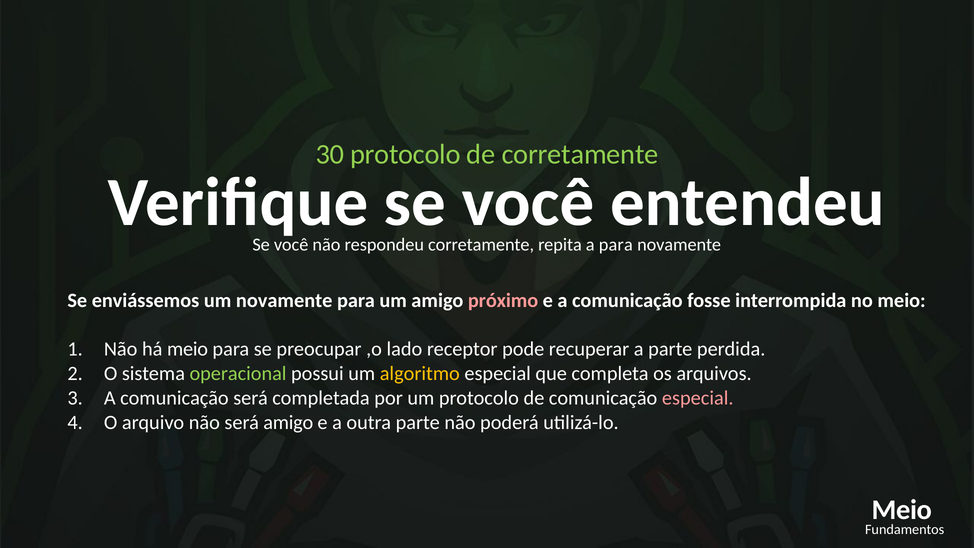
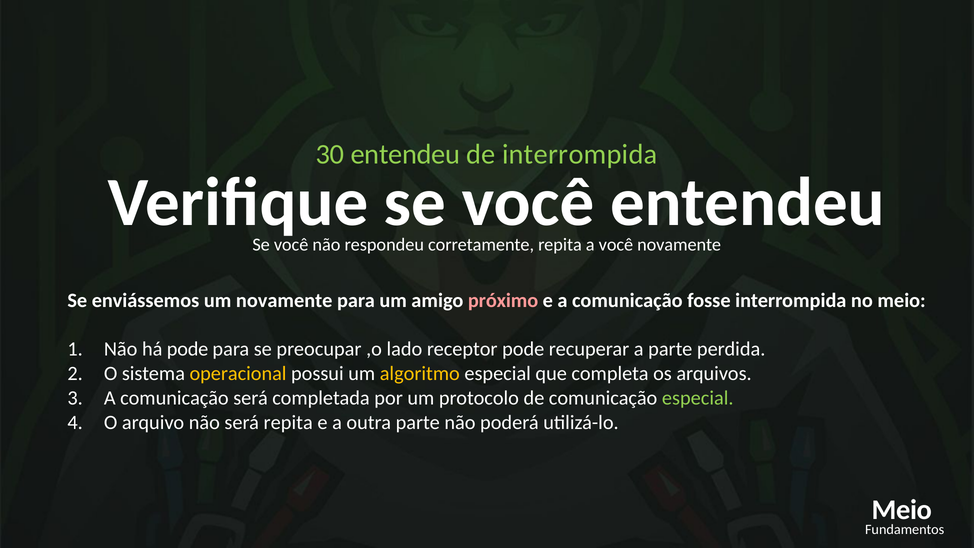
30 protocolo: protocolo -> entendeu
de corretamente: corretamente -> interrompida
a para: para -> você
há meio: meio -> pode
operacional colour: light green -> yellow
especial at (698, 398) colour: pink -> light green
será amigo: amigo -> repita
